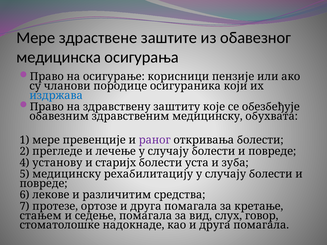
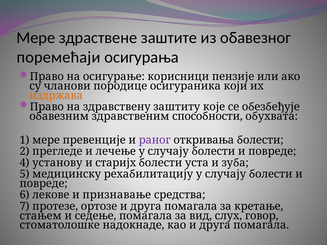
медицинска: медицинска -> поремећаји
издржава colour: blue -> orange
здравственим медицинску: медицинску -> способности
различитим: различитим -> признавање
